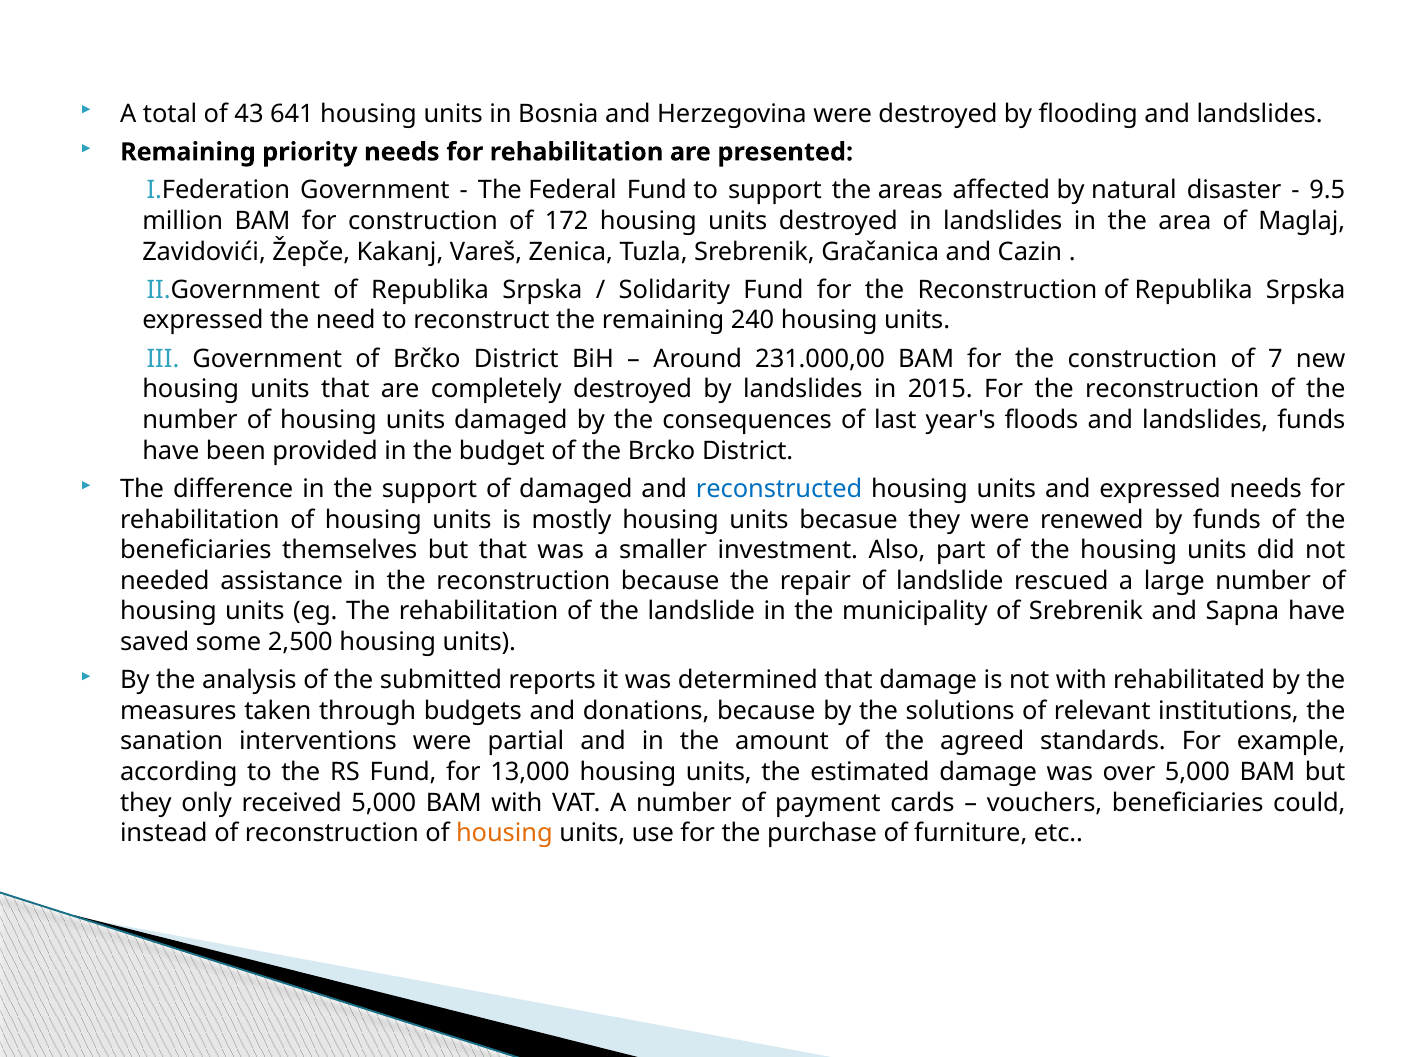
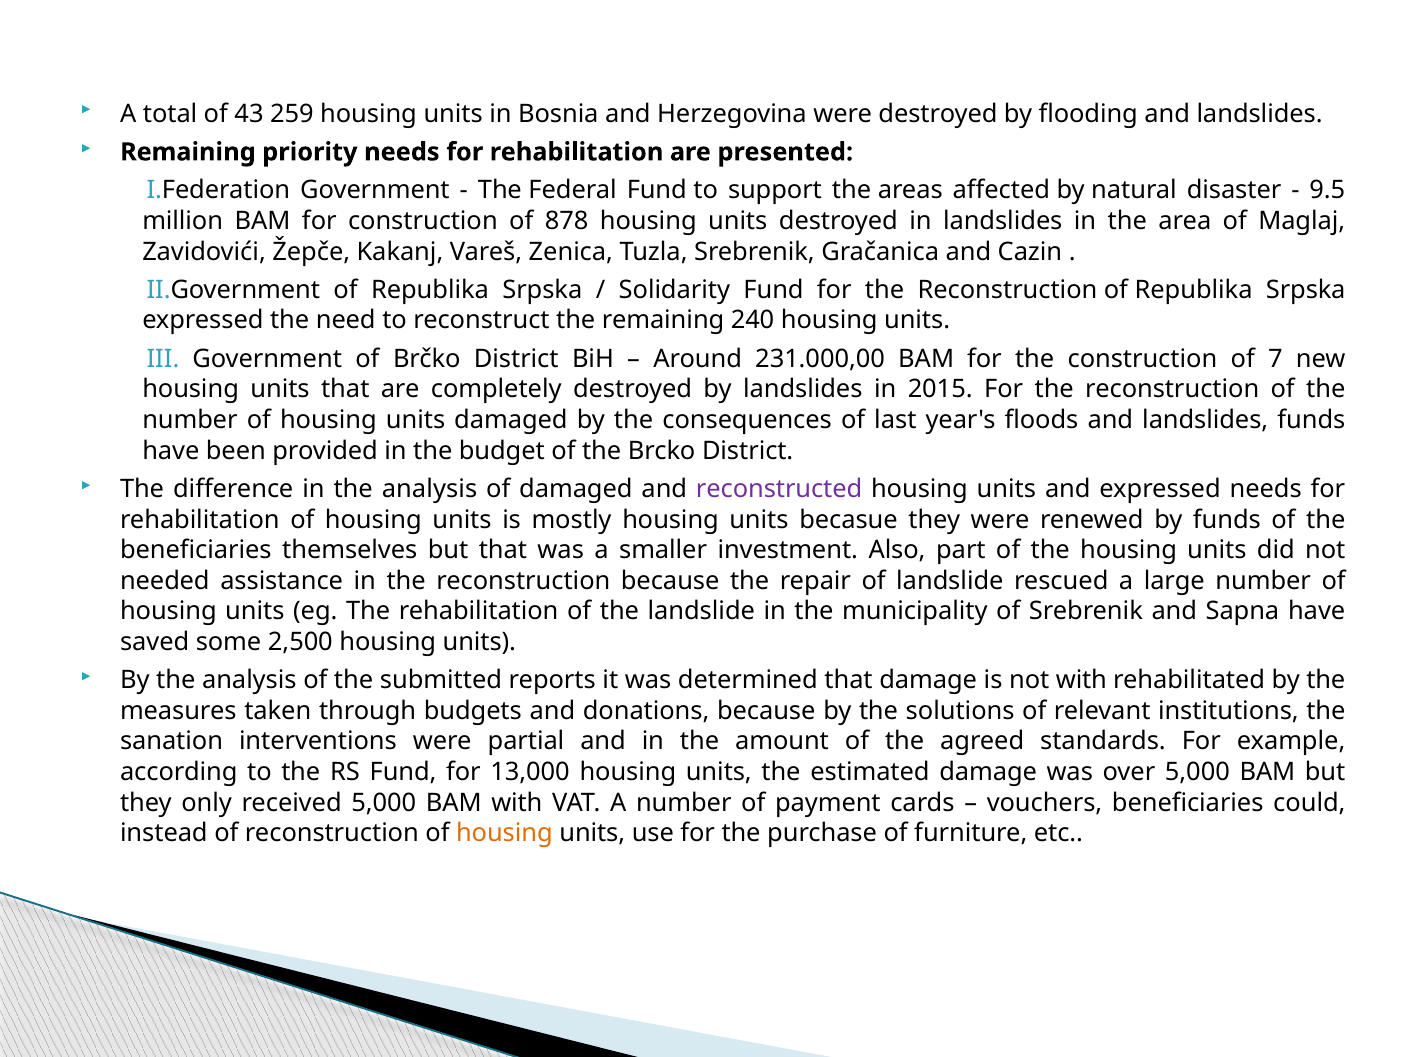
641: 641 -> 259
172: 172 -> 878
in the support: support -> analysis
reconstructed colour: blue -> purple
